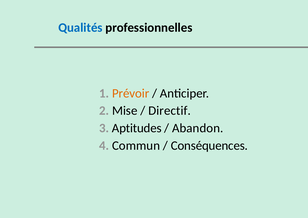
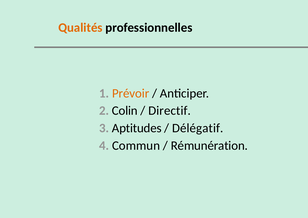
Qualités colour: blue -> orange
Mise: Mise -> Colin
Abandon: Abandon -> Délégatif
Conséquences: Conséquences -> Rémunération
